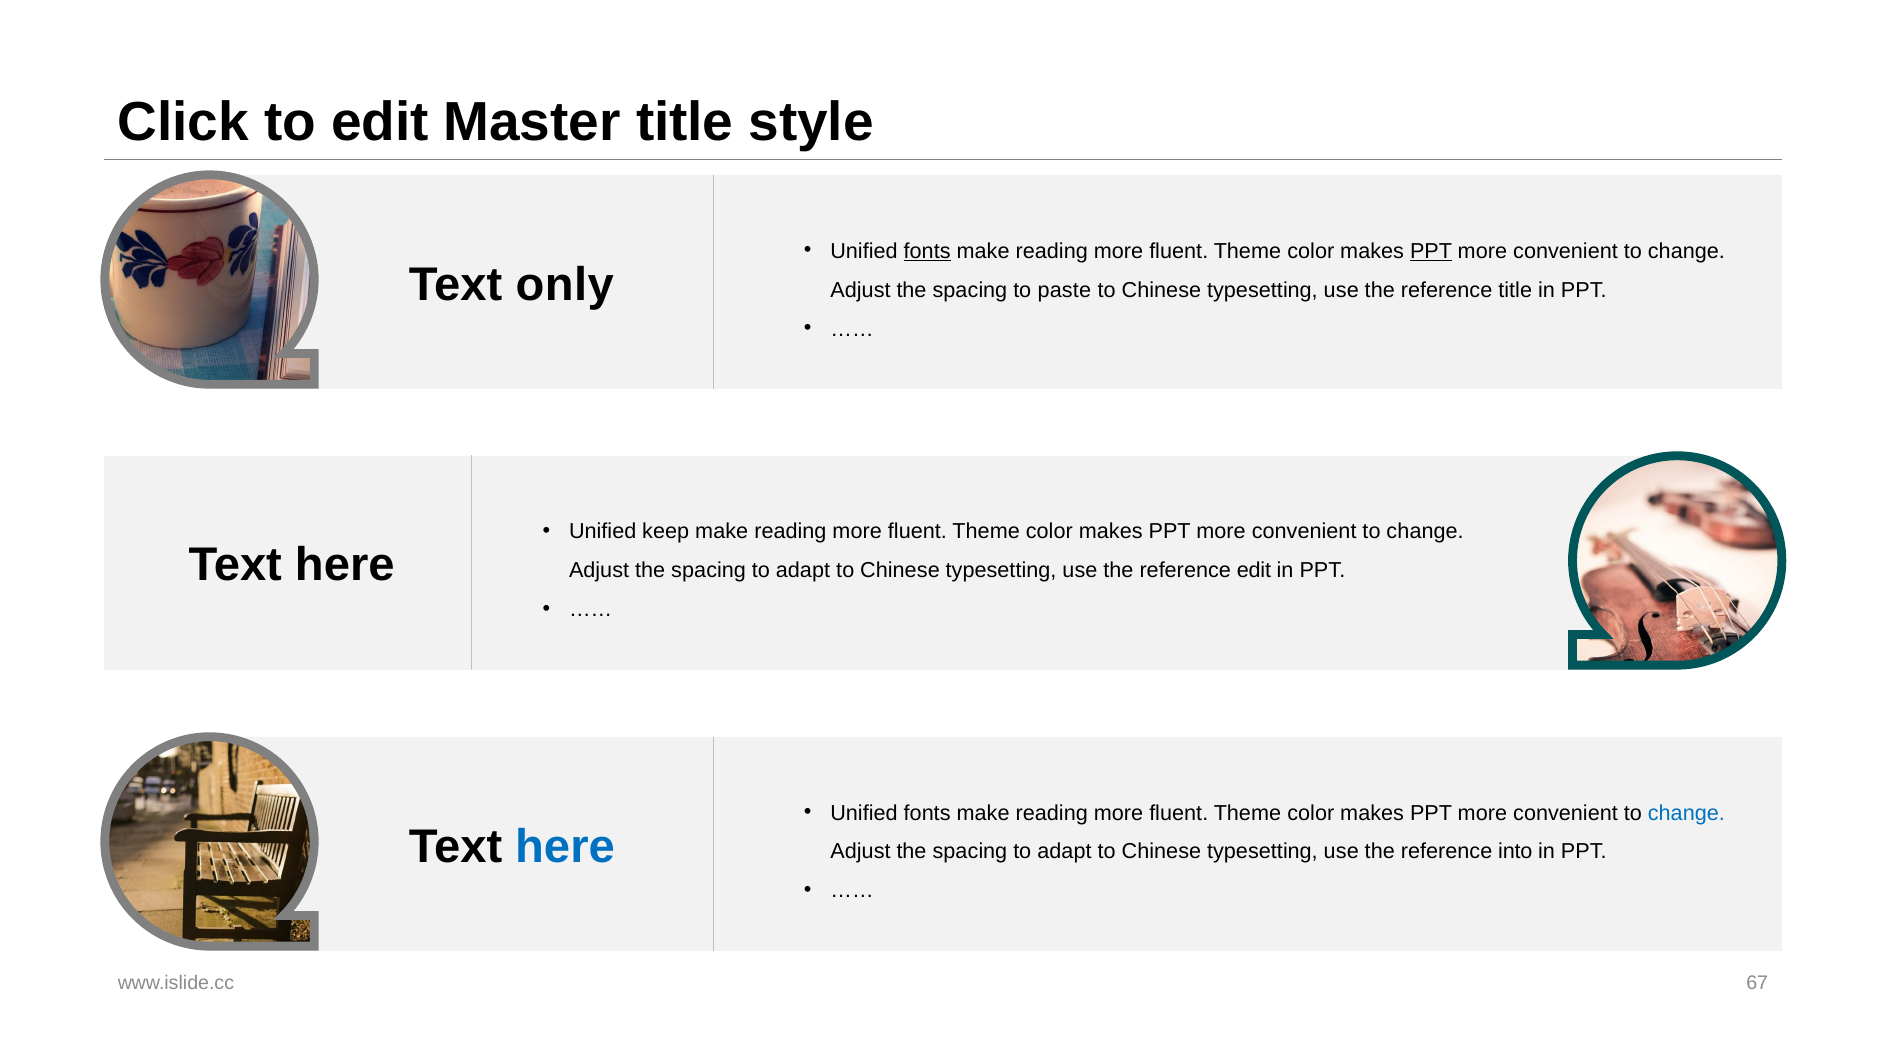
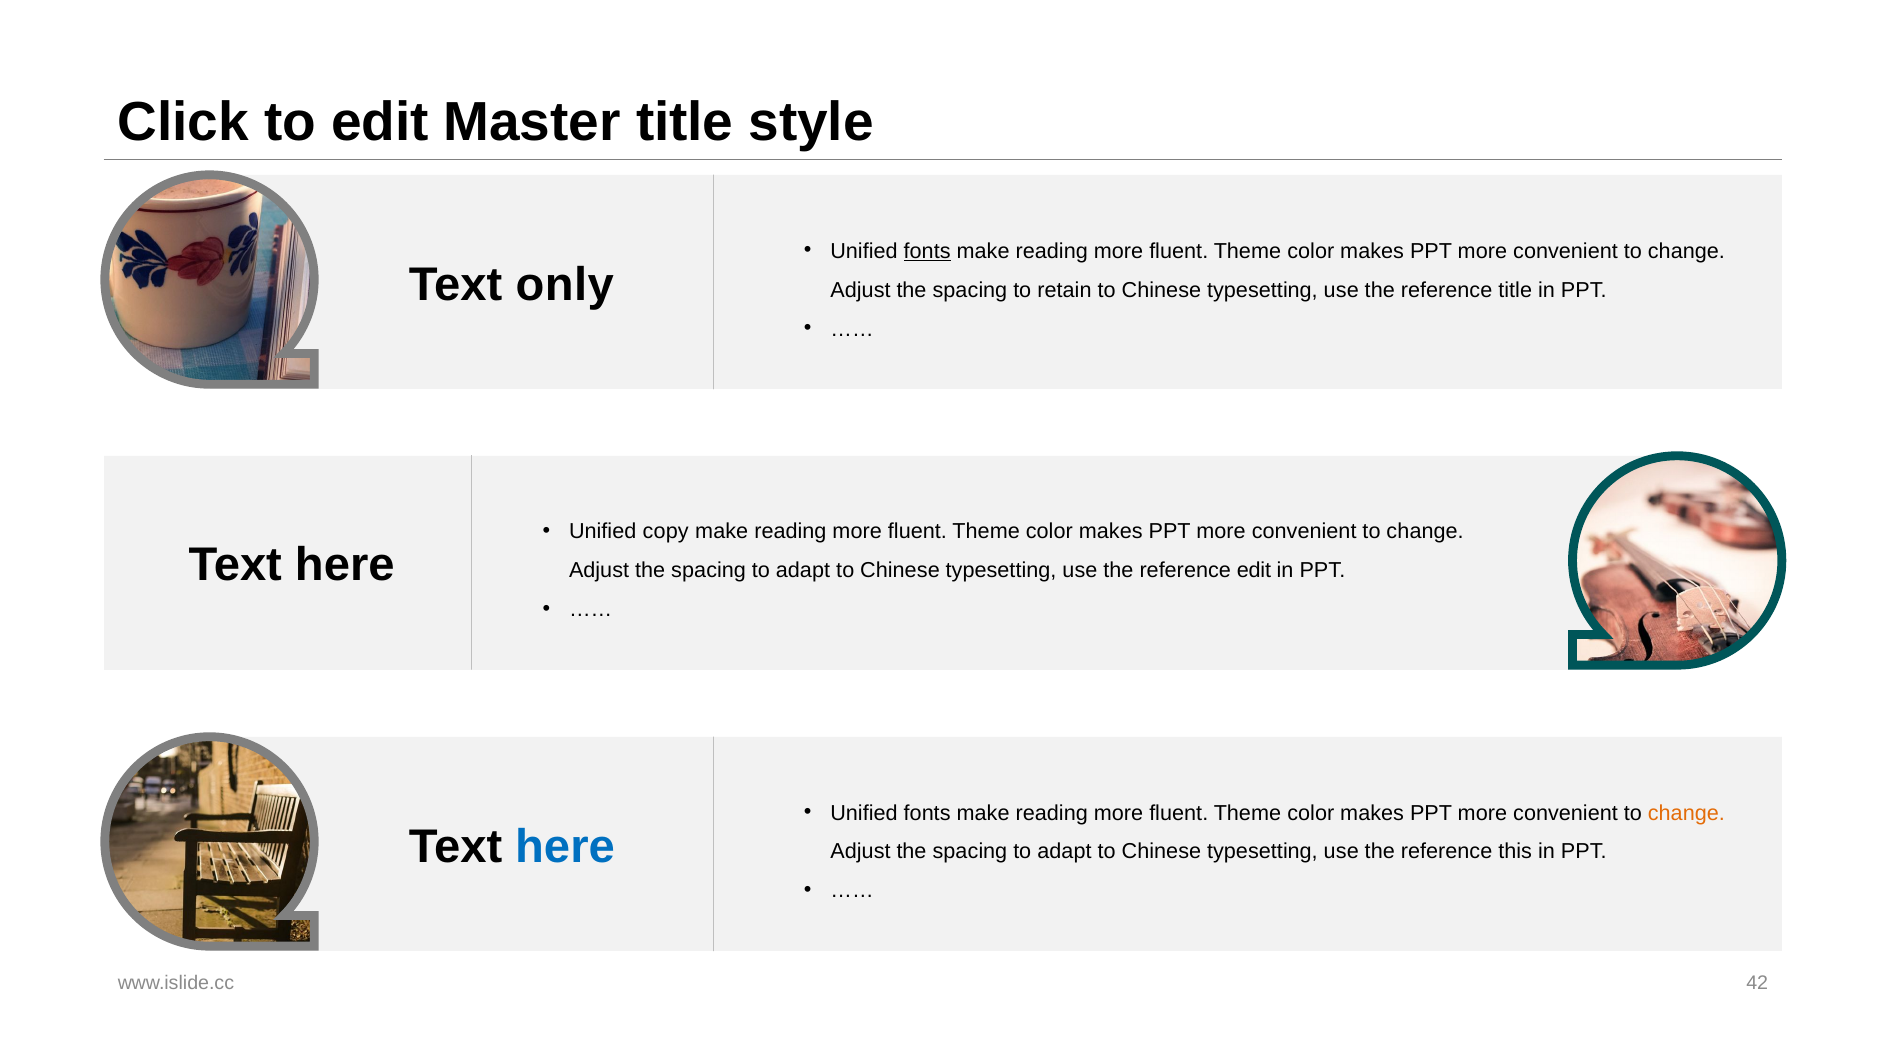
PPT at (1431, 251) underline: present -> none
paste: paste -> retain
keep: keep -> copy
change at (1686, 813) colour: blue -> orange
into: into -> this
67: 67 -> 42
